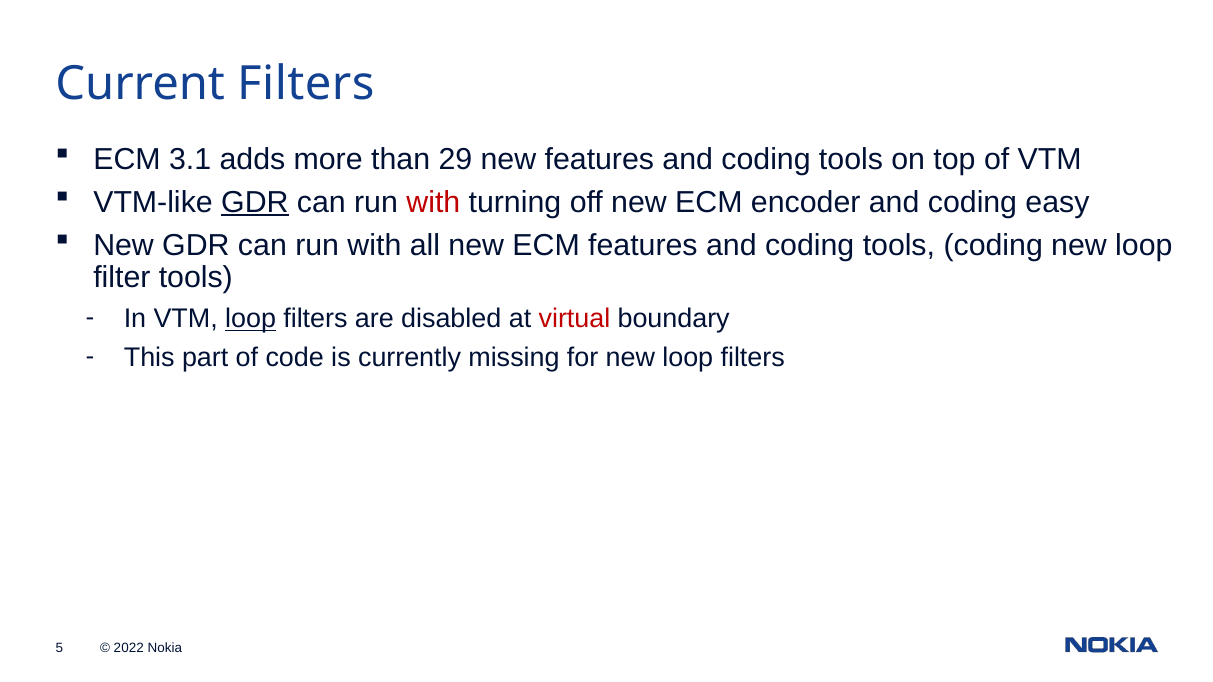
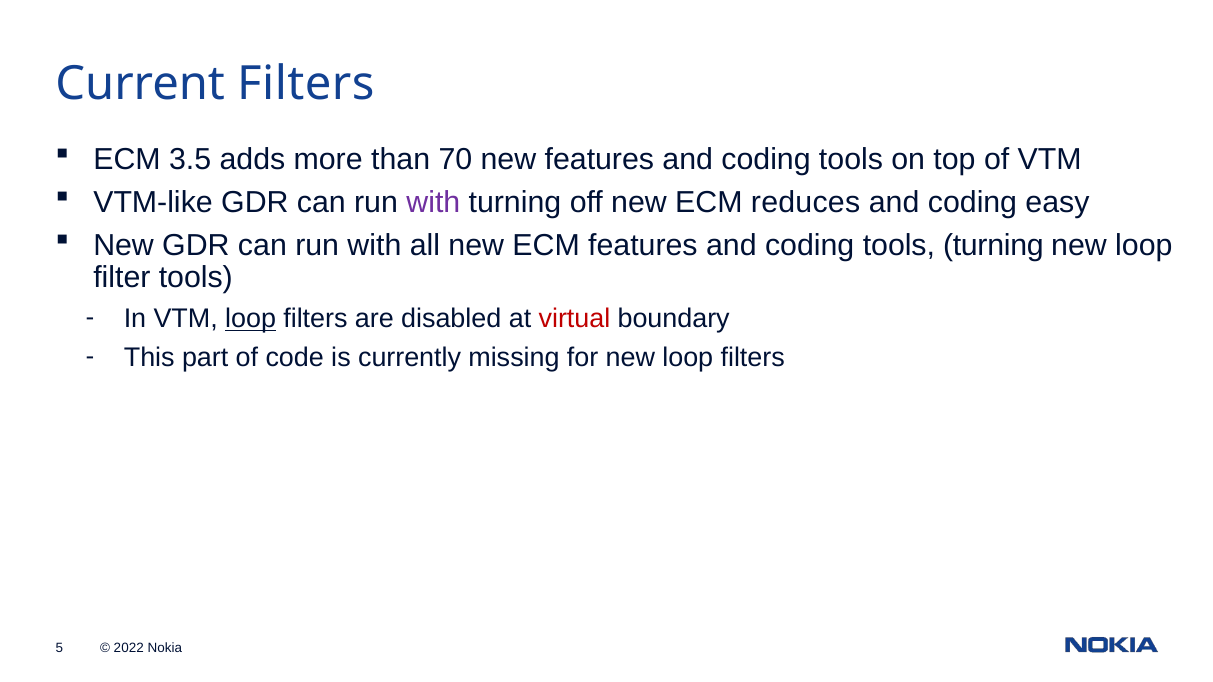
3.1: 3.1 -> 3.5
29: 29 -> 70
GDR at (255, 202) underline: present -> none
with at (433, 202) colour: red -> purple
encoder: encoder -> reduces
tools coding: coding -> turning
